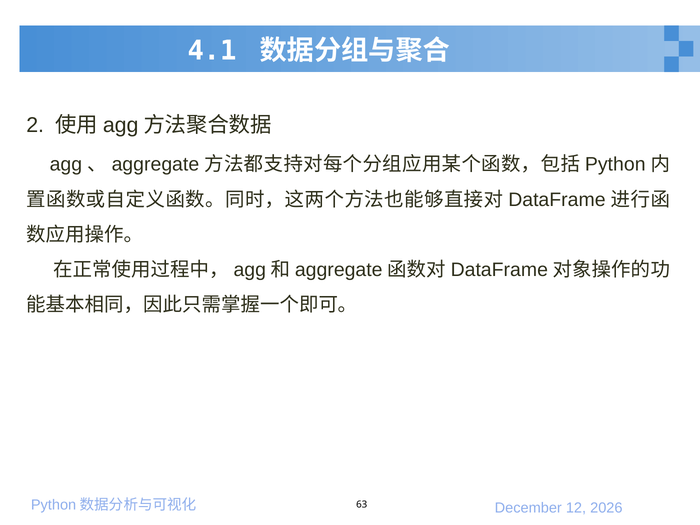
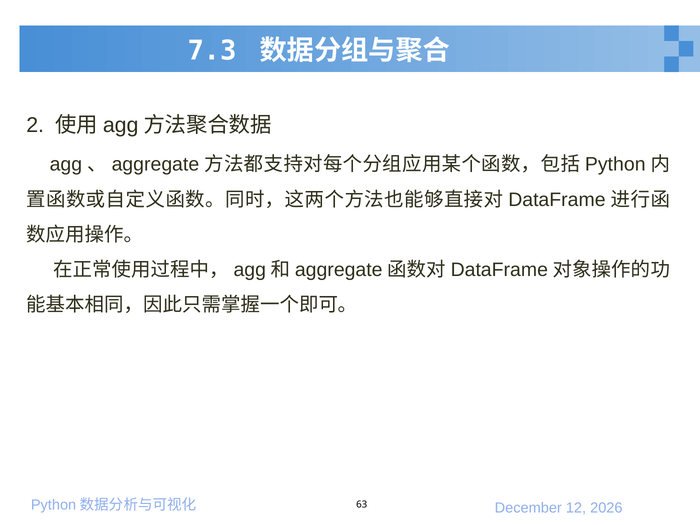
4.1: 4.1 -> 7.3
